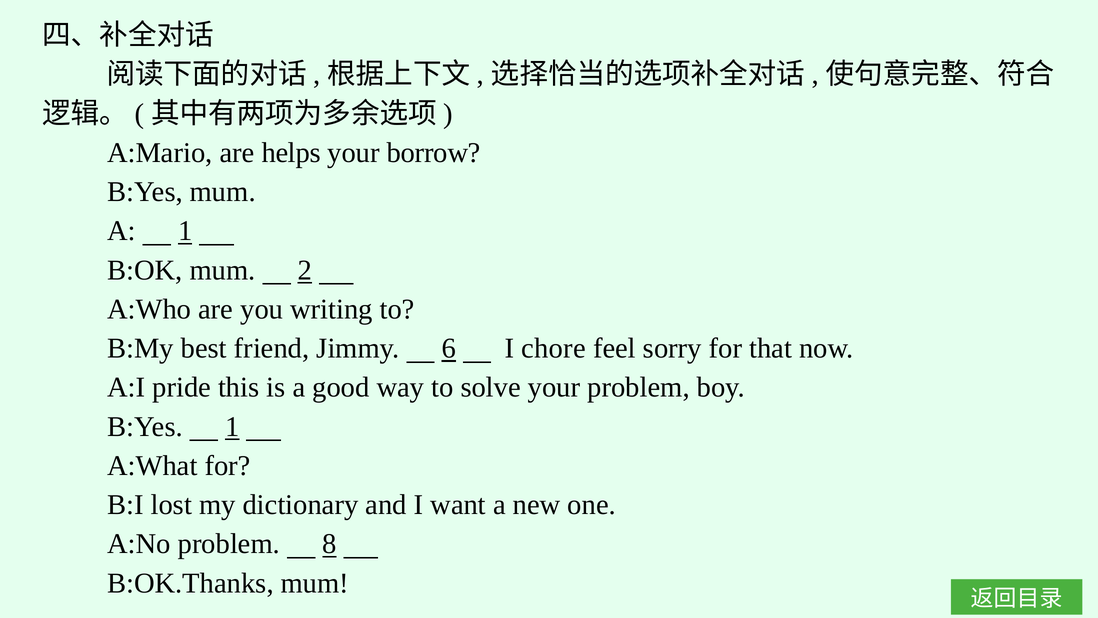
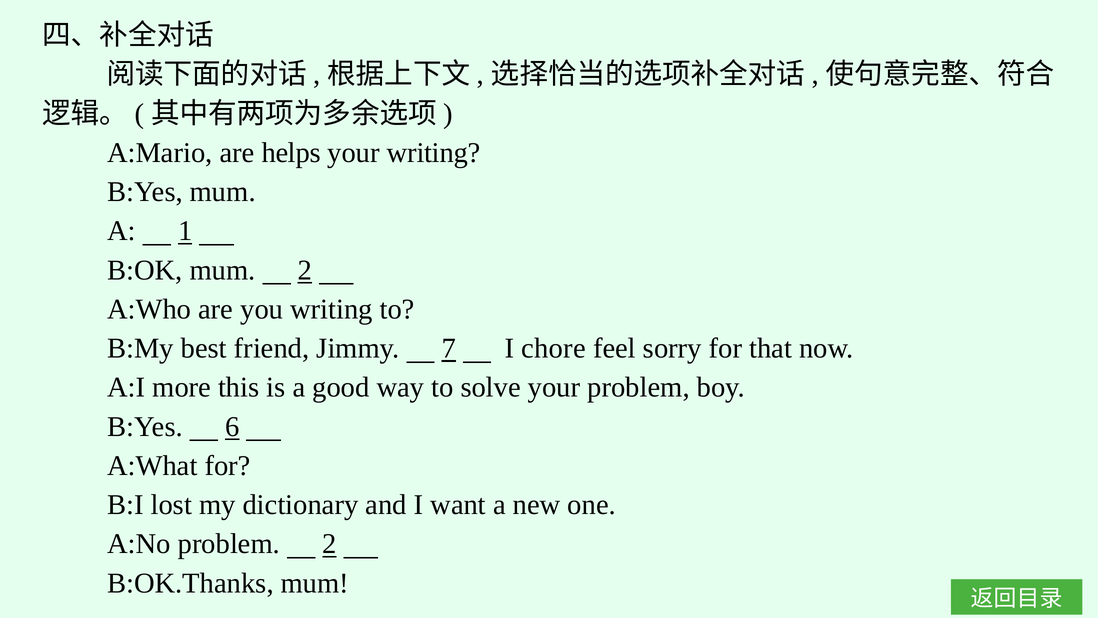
your borrow: borrow -> writing
6: 6 -> 7
pride: pride -> more
B:Yes 1: 1 -> 6
problem 8: 8 -> 2
